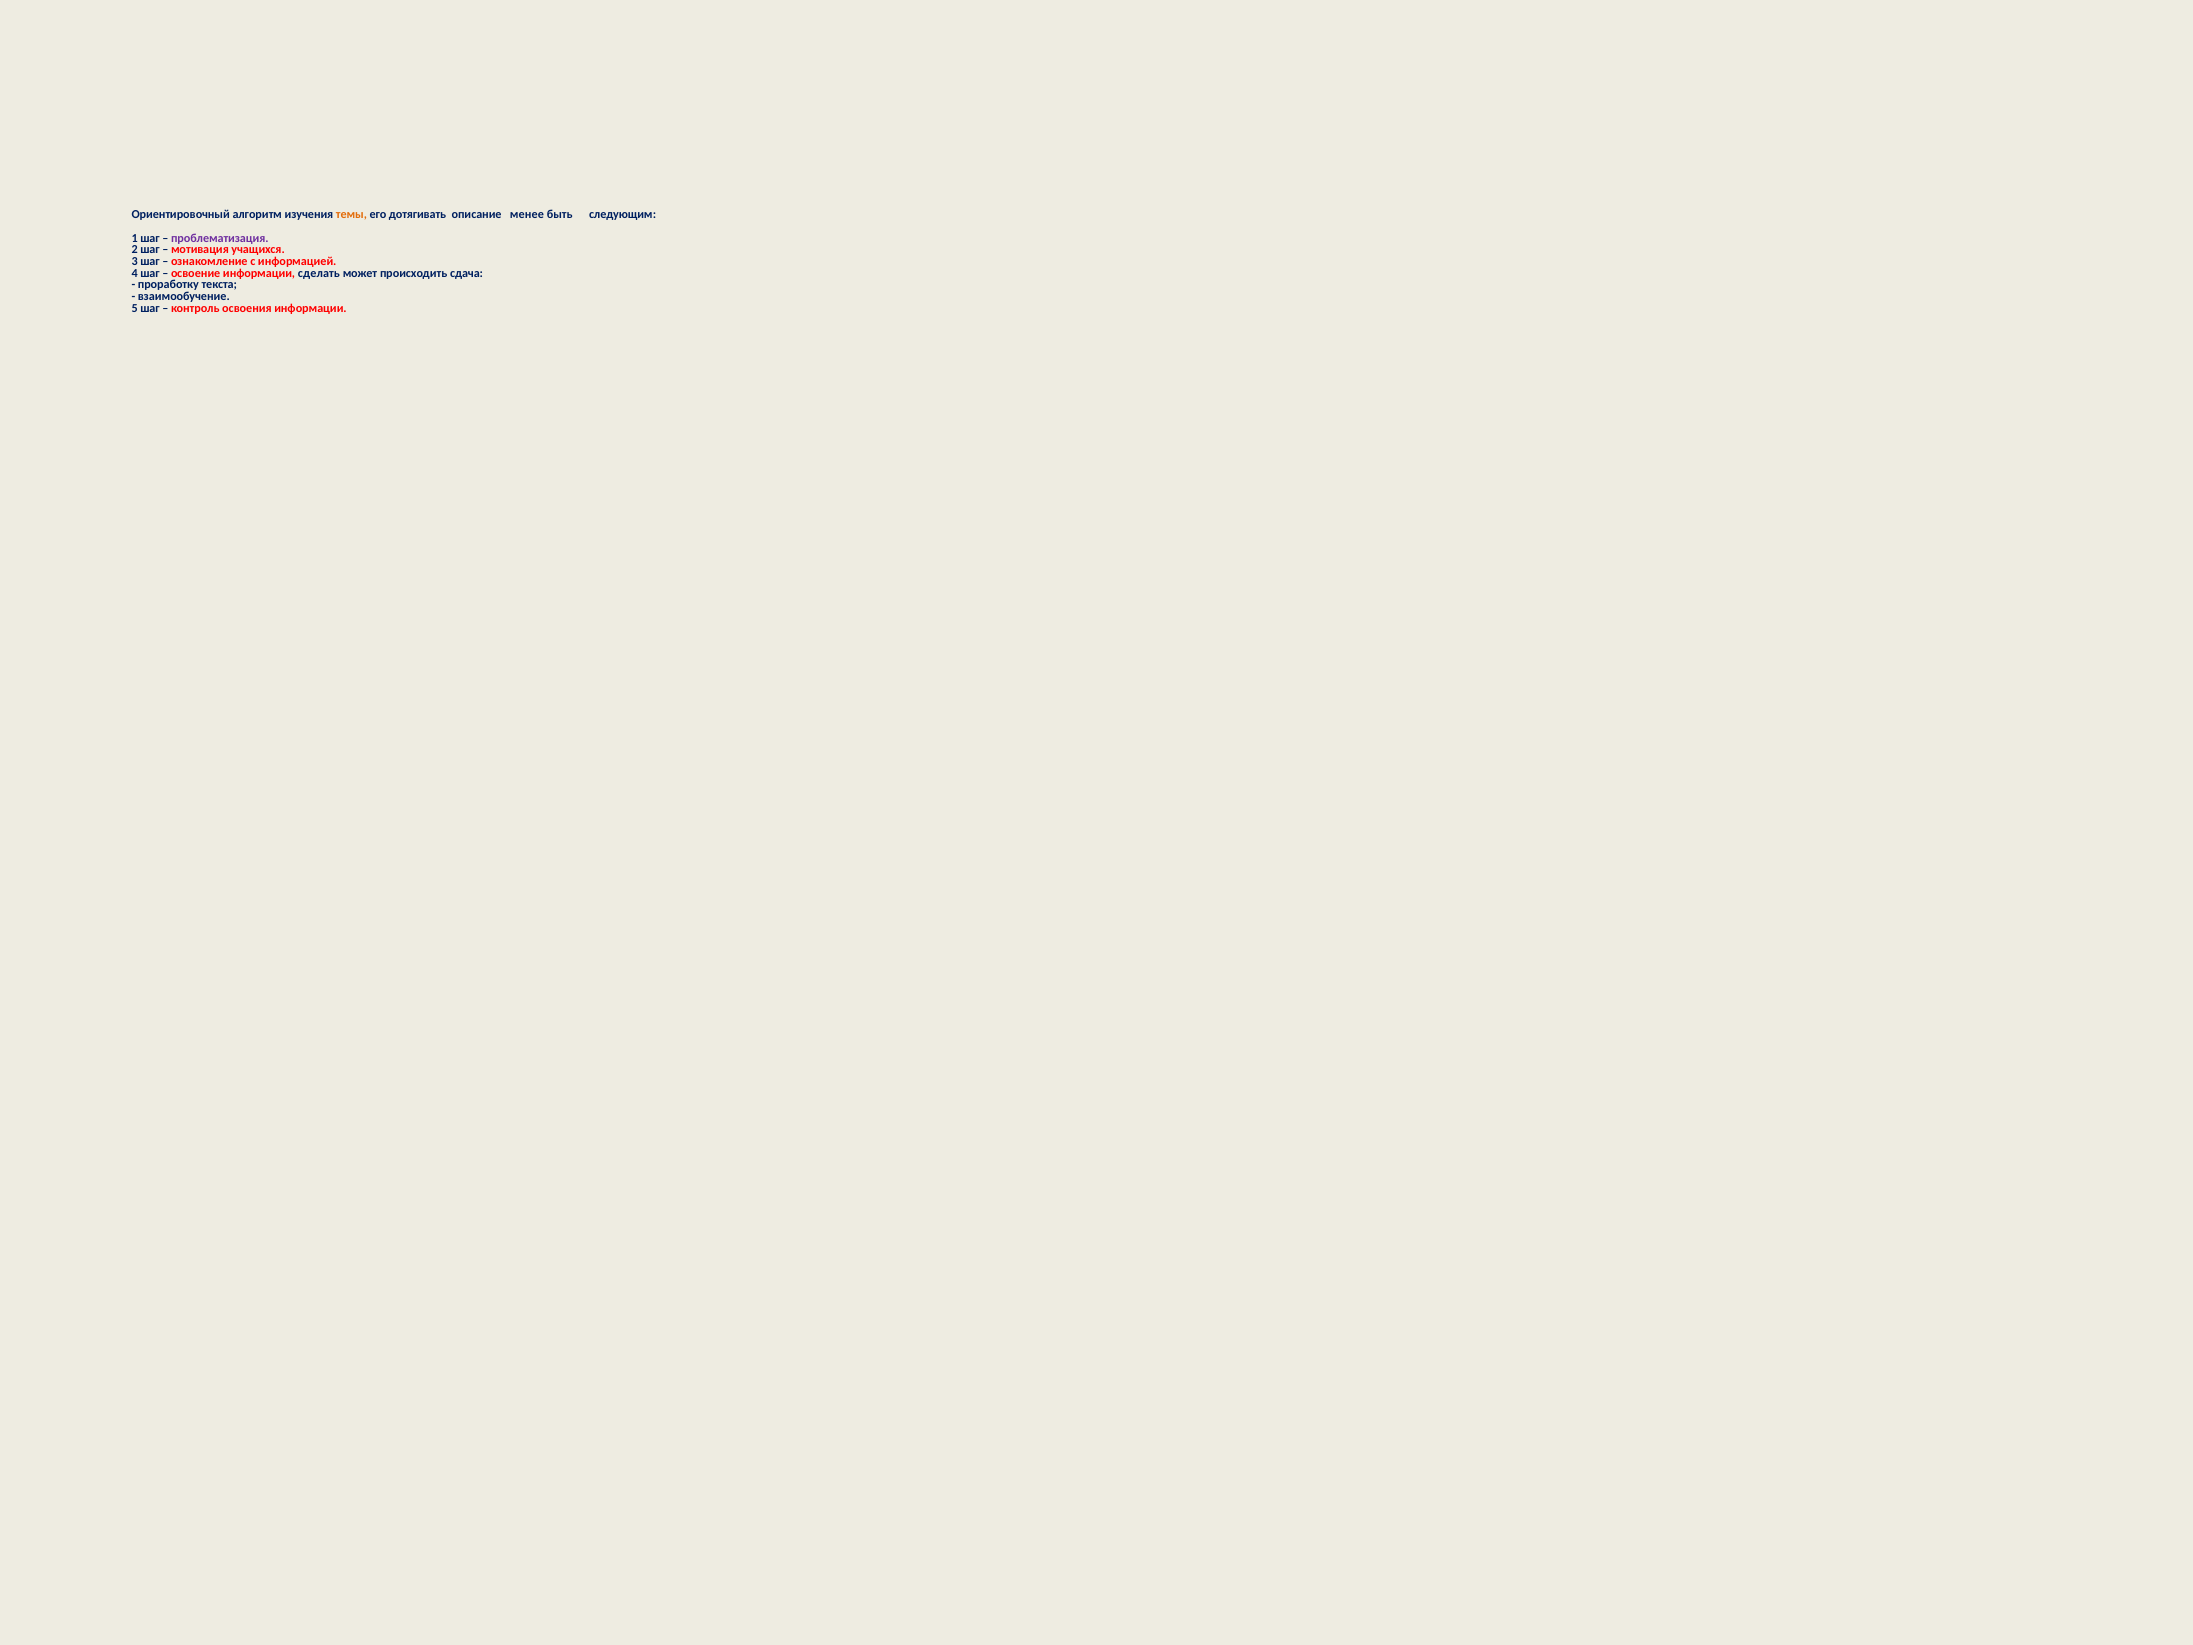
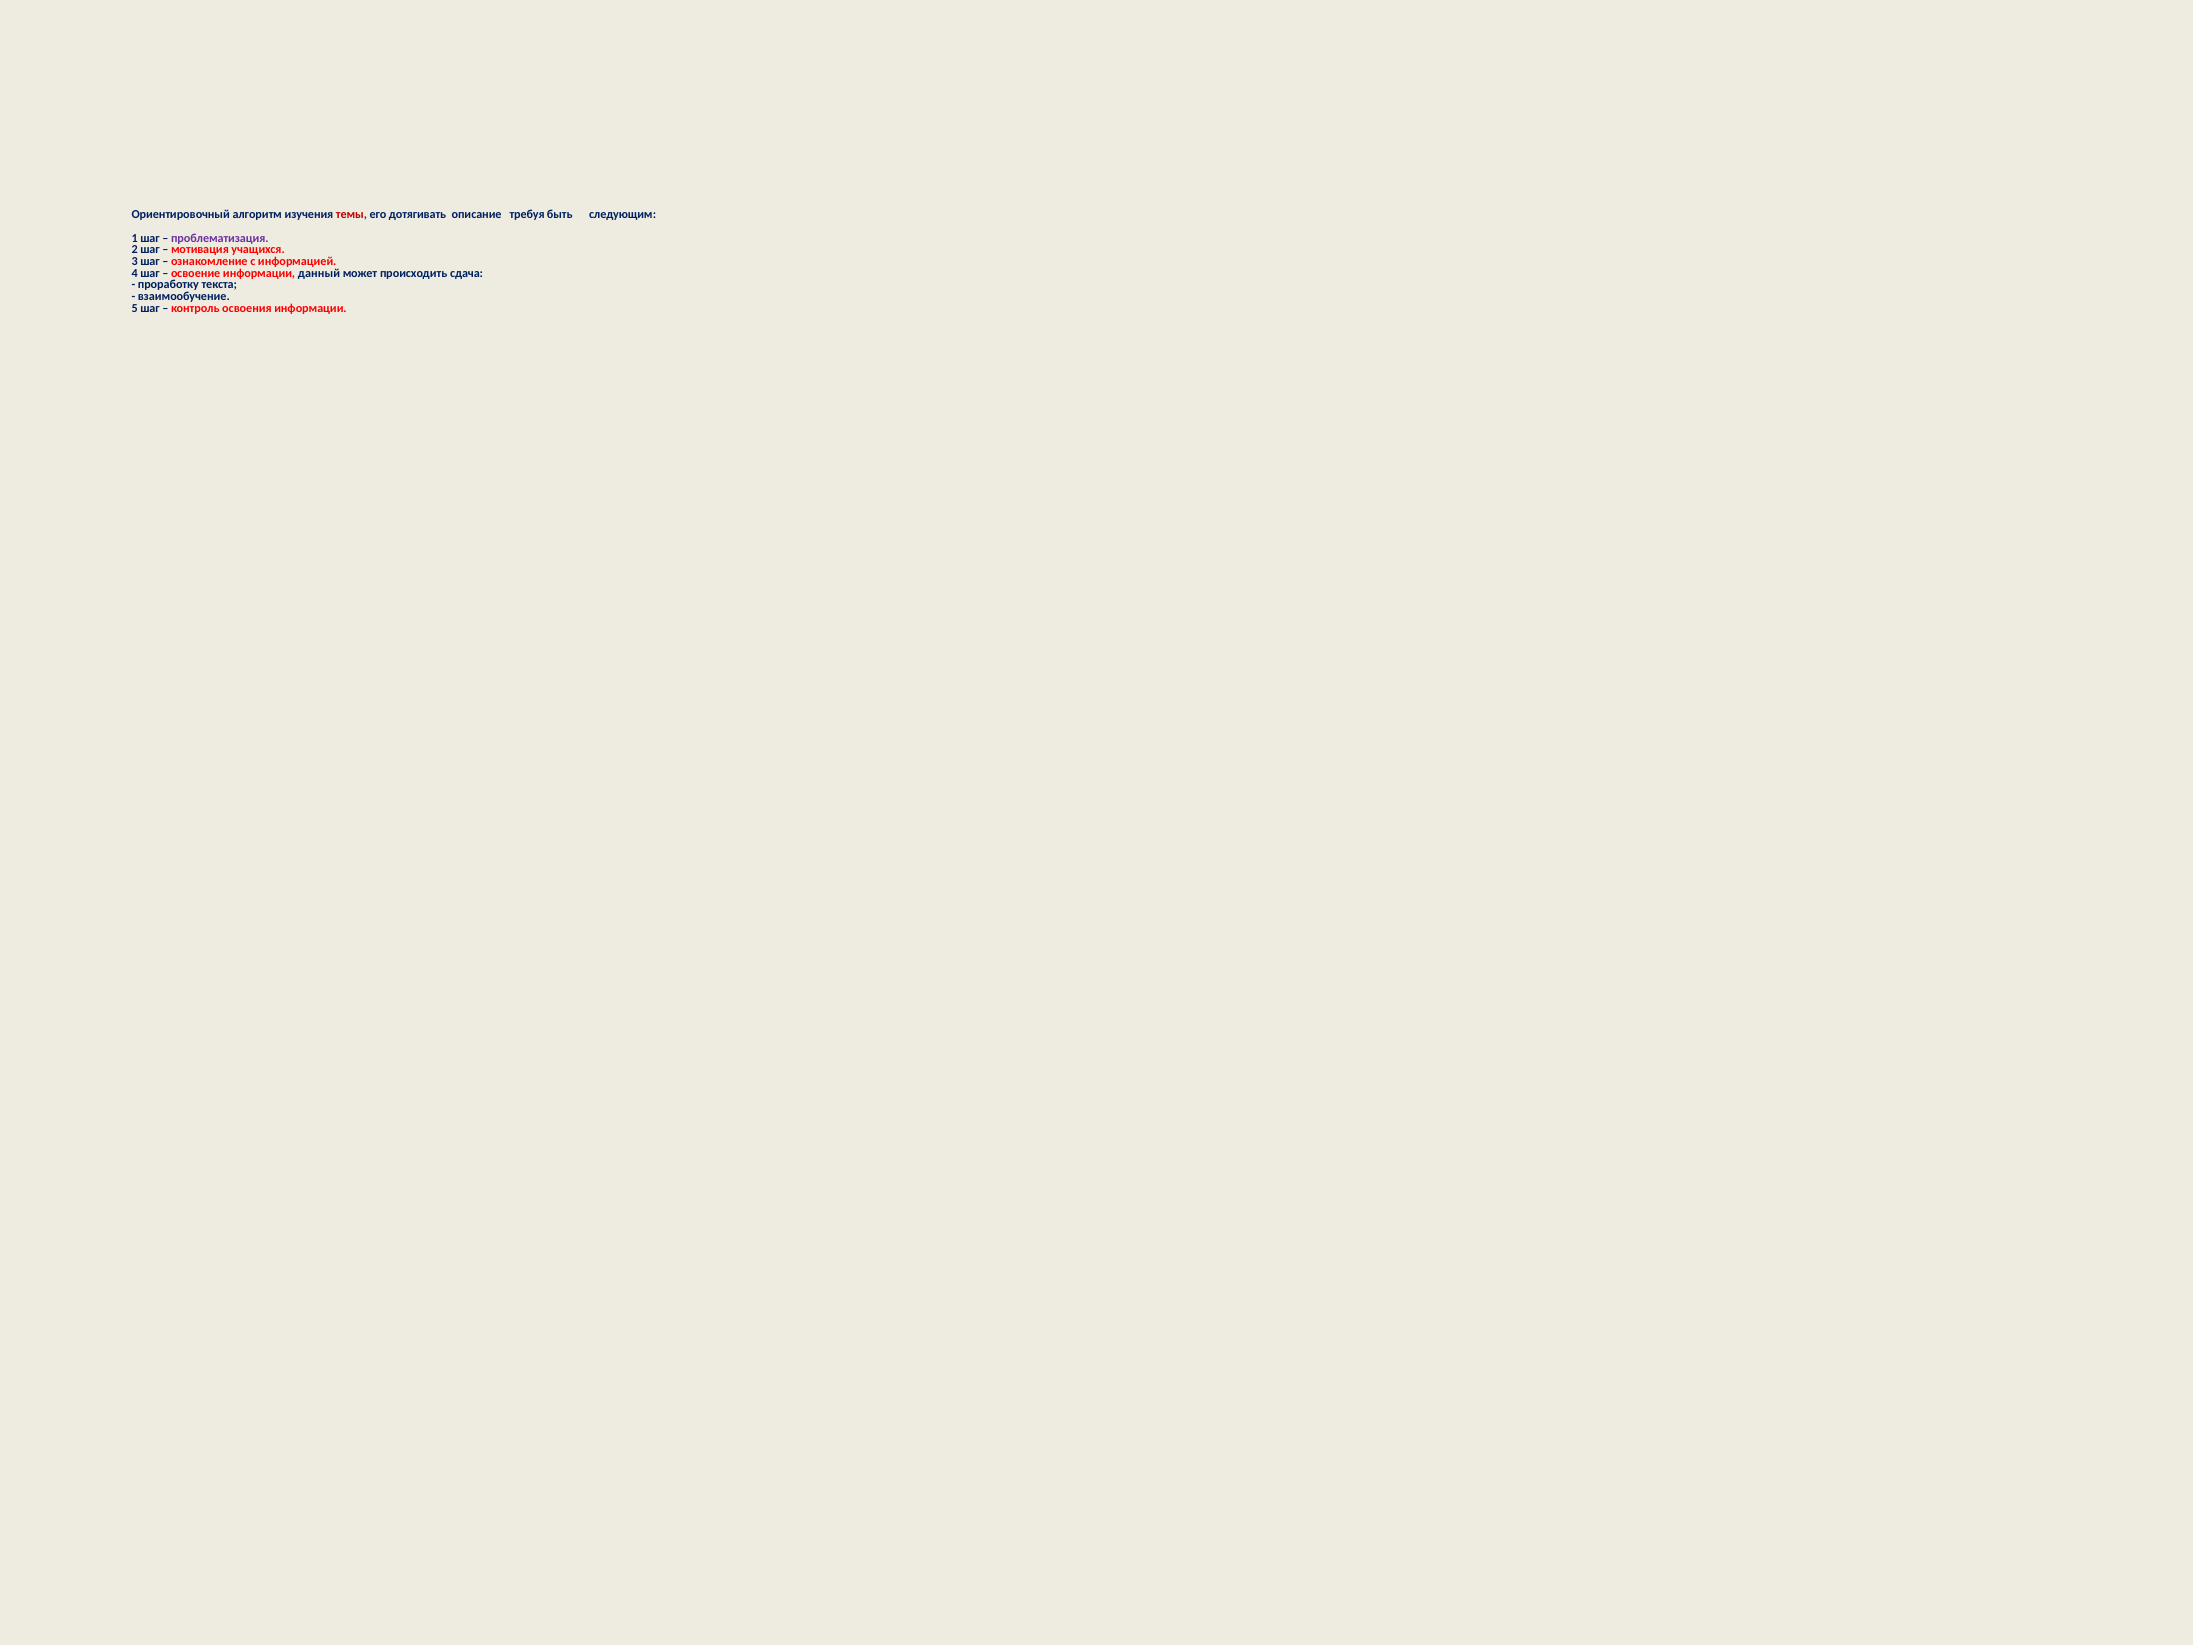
темы colour: orange -> red
менее: менее -> требуя
сделать: сделать -> данный
